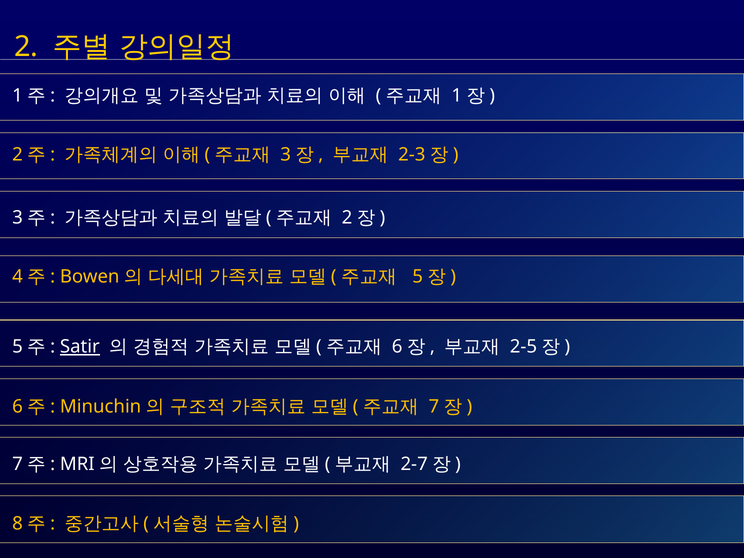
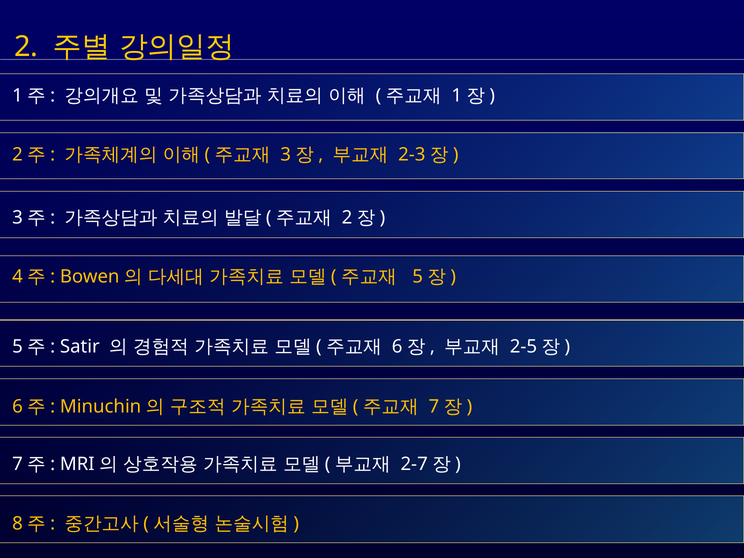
Satir underline: present -> none
